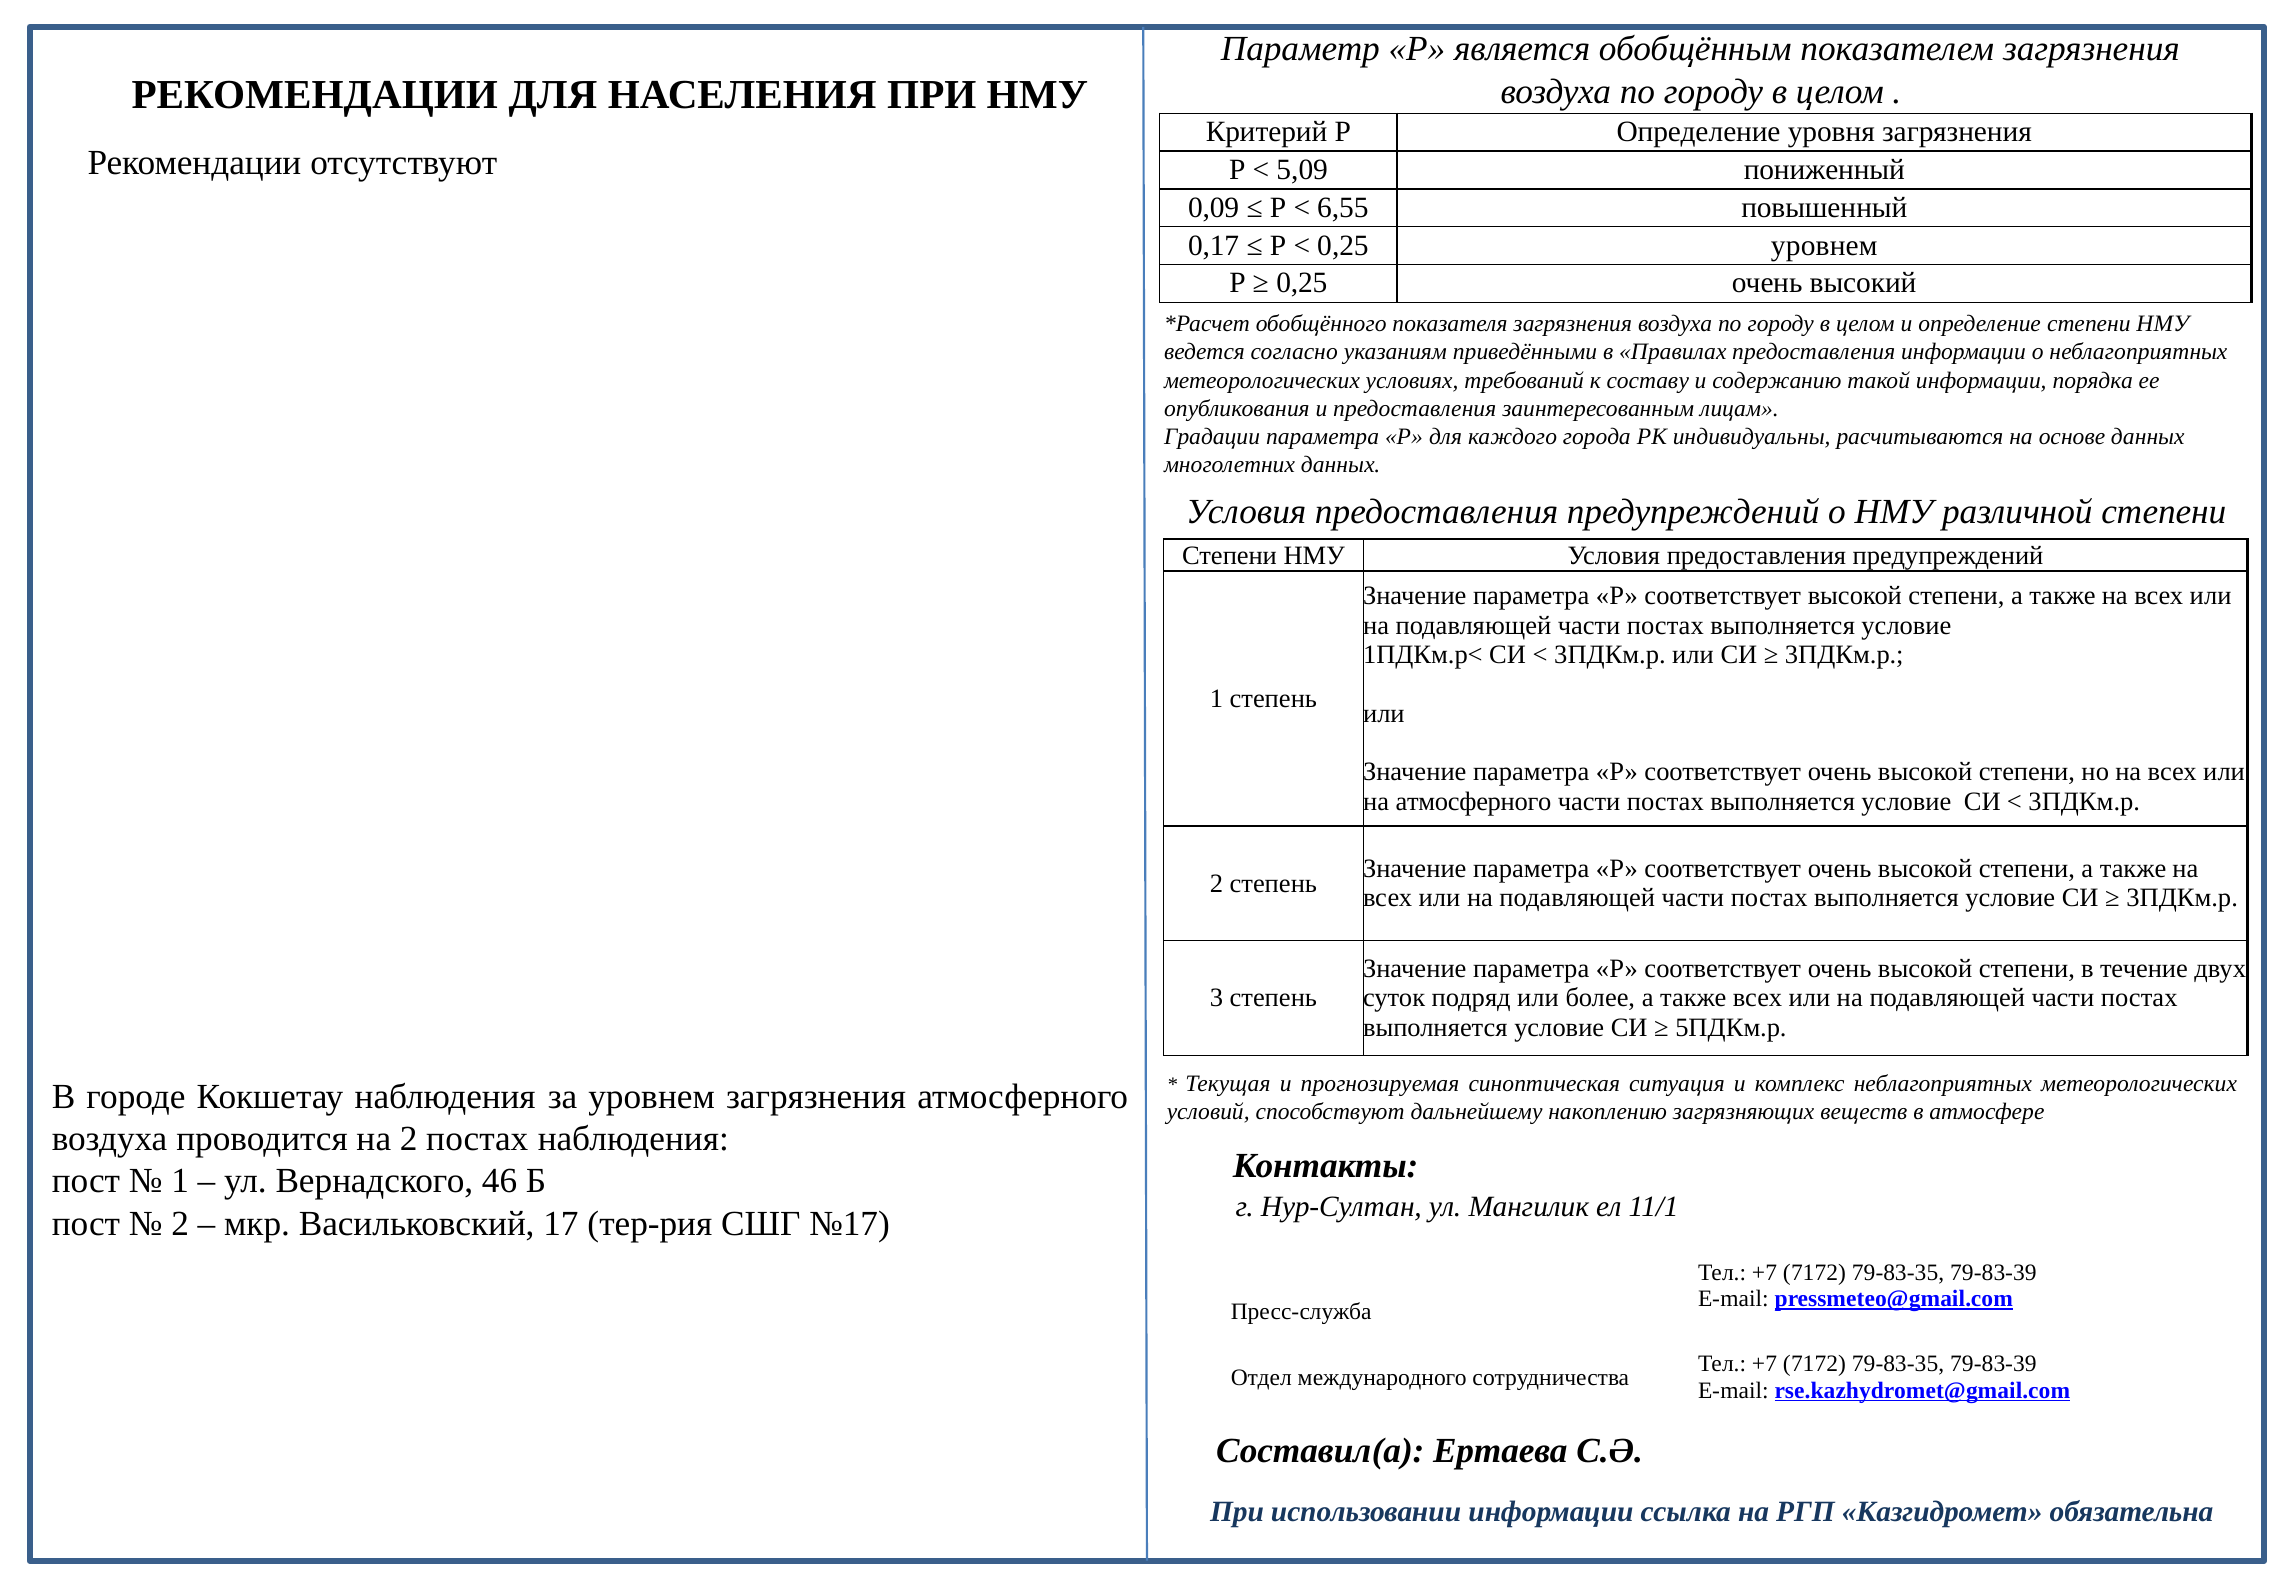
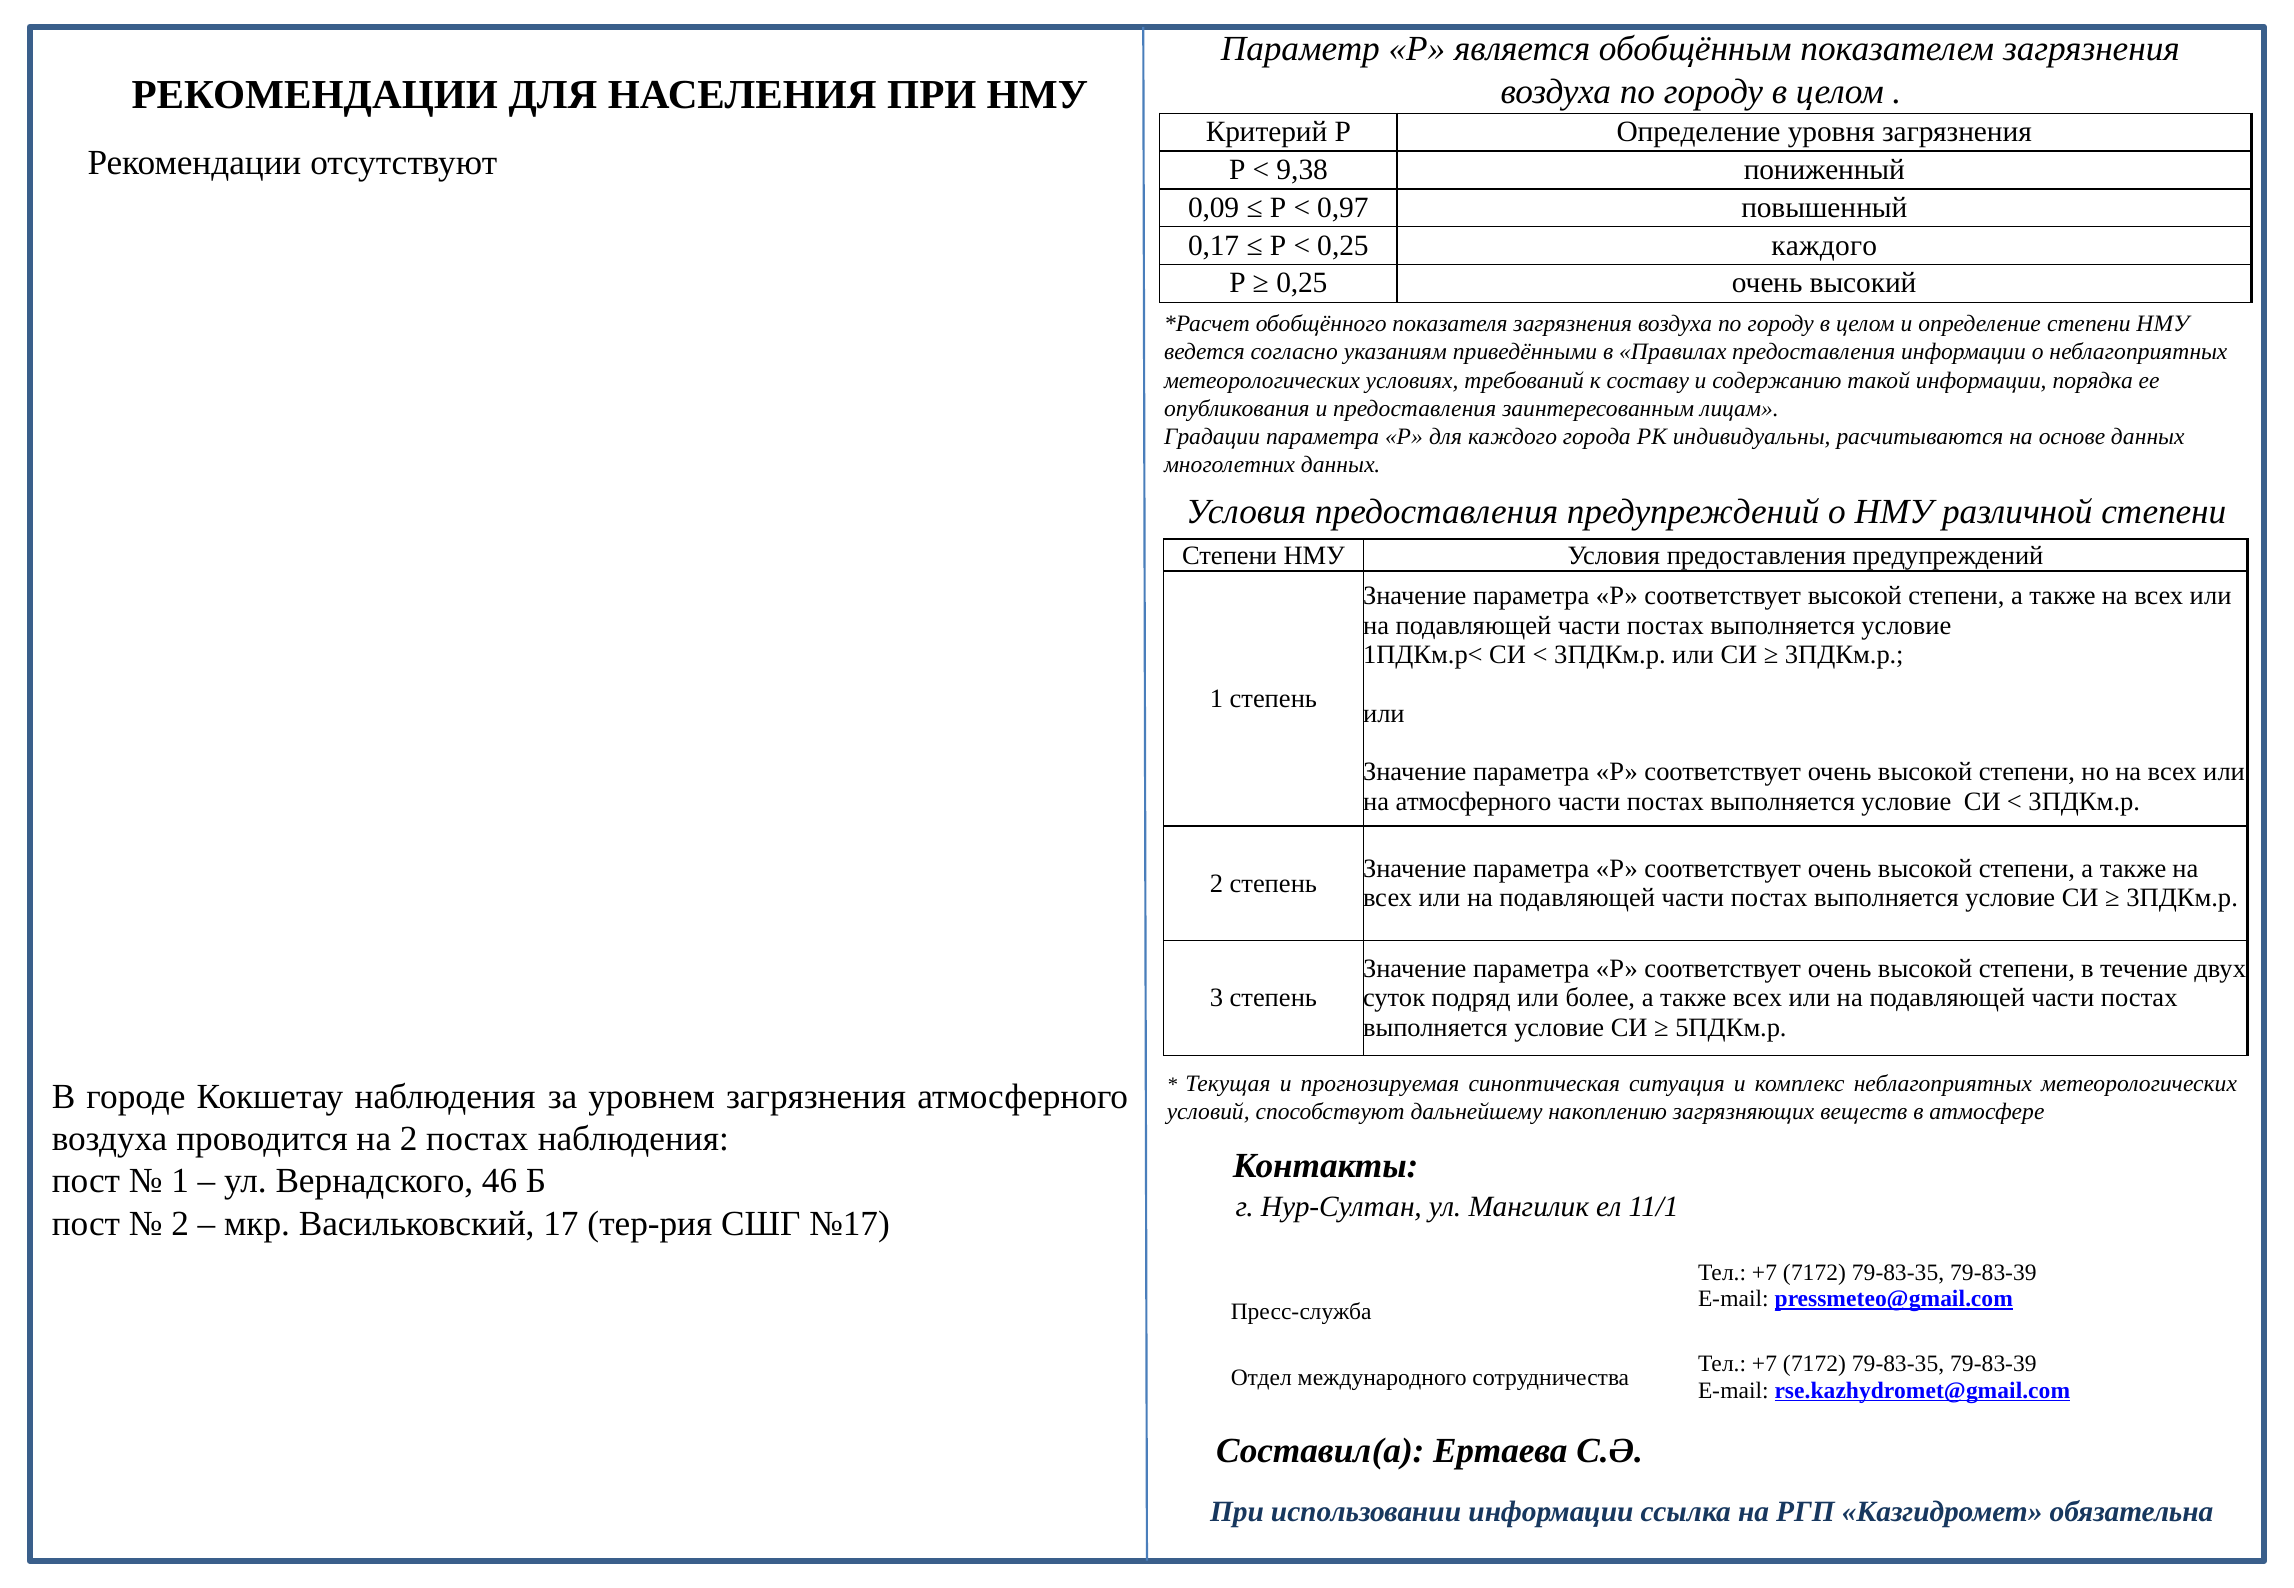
5,09: 5,09 -> 9,38
6,55: 6,55 -> 0,97
0,25 уровнем: уровнем -> каждого
